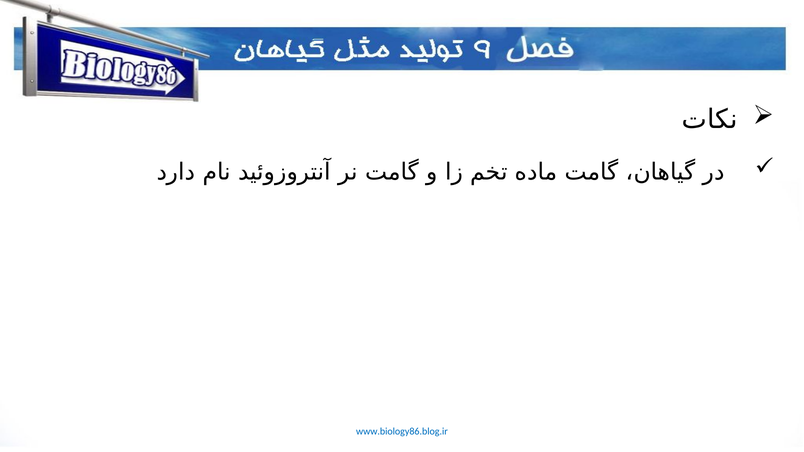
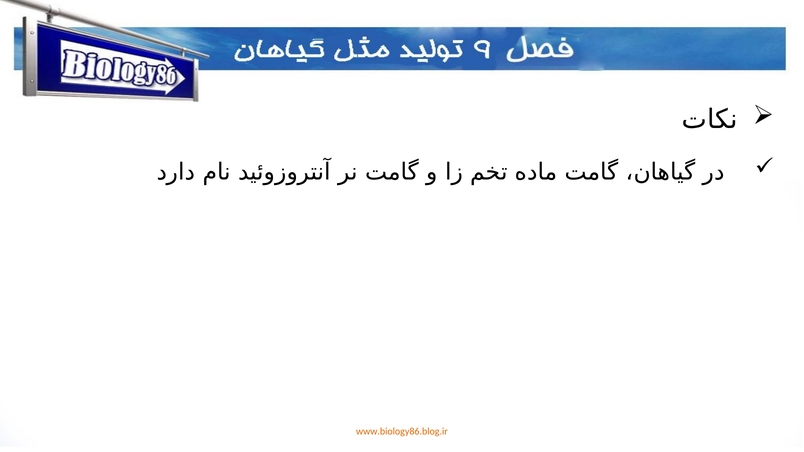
www.biology86.blog.ir colour: blue -> orange
